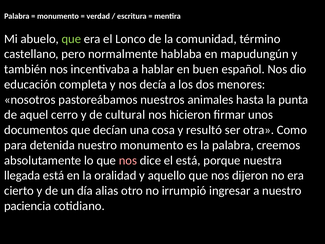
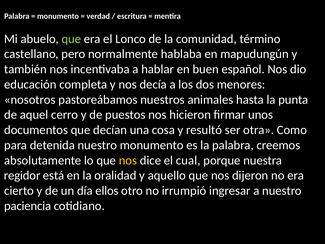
cultural: cultural -> puestos
nos at (128, 160) colour: pink -> yellow
el está: está -> cual
llegada: llegada -> regidor
alias: alias -> ellos
